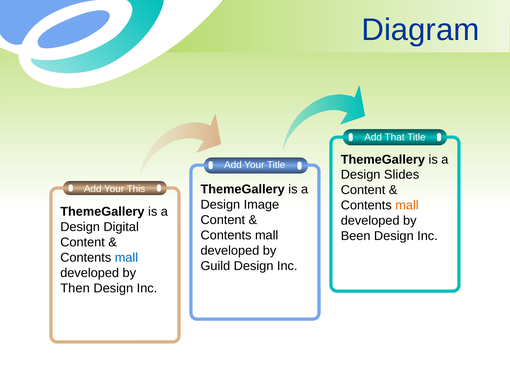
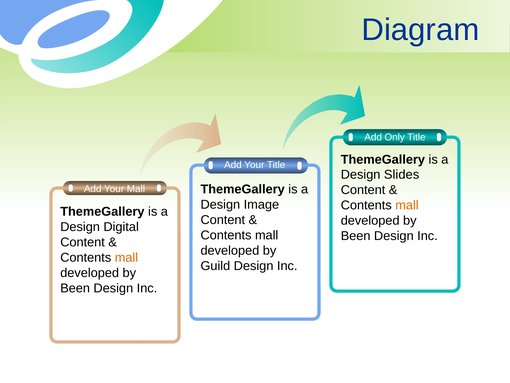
That: That -> Only
Your This: This -> Mall
mall at (126, 257) colour: blue -> orange
Then at (75, 288): Then -> Been
